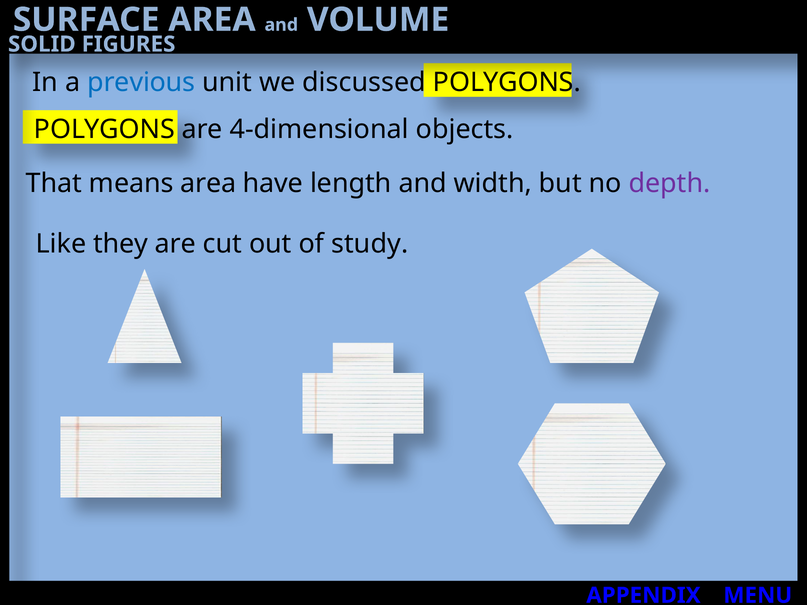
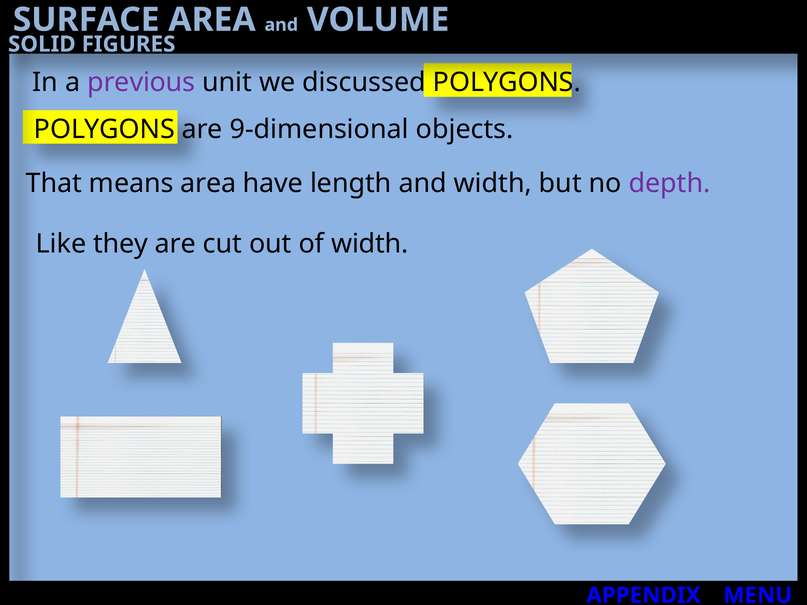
previous colour: blue -> purple
4-dimensional: 4-dimensional -> 9-dimensional
of study: study -> width
